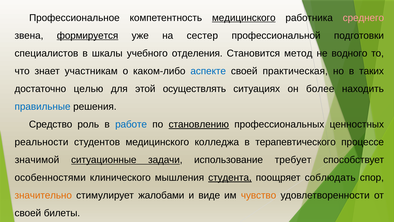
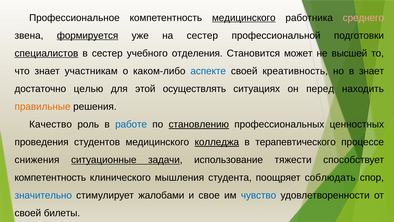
специалистов underline: none -> present
в шкалы: шкалы -> сестер
метод: метод -> может
водного: водного -> высшей
практическая: практическая -> креативность
в таких: таких -> знает
более: более -> перед
правильные colour: blue -> orange
Средство: Средство -> Качество
реальности: реальности -> проведения
колледжа underline: none -> present
значимой: значимой -> снижения
требует: требует -> тяжести
особенностями at (50, 177): особенностями -> компетентность
студента underline: present -> none
значительно colour: orange -> blue
виде: виде -> свое
чувство colour: orange -> blue
